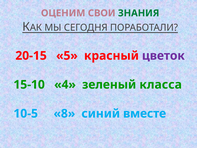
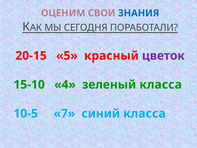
ЗНАНИЯ colour: green -> blue
8: 8 -> 7
синий вместе: вместе -> класса
